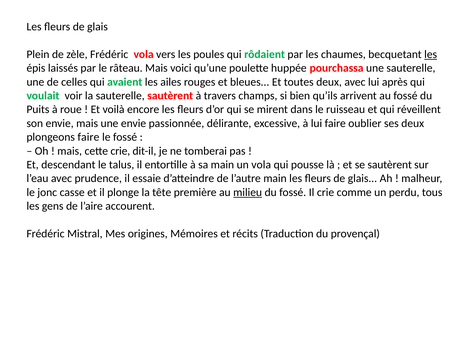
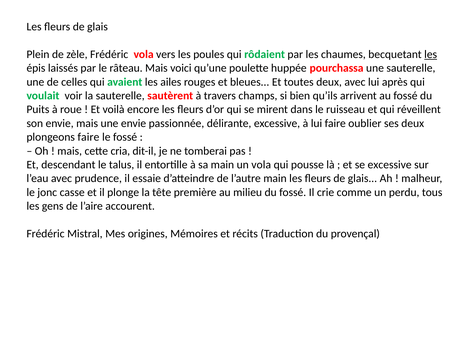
cette crie: crie -> cria
se sautèrent: sautèrent -> excessive
milieu underline: present -> none
